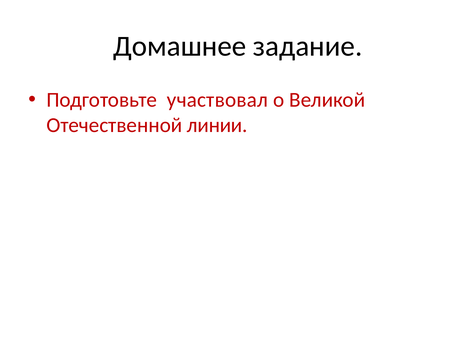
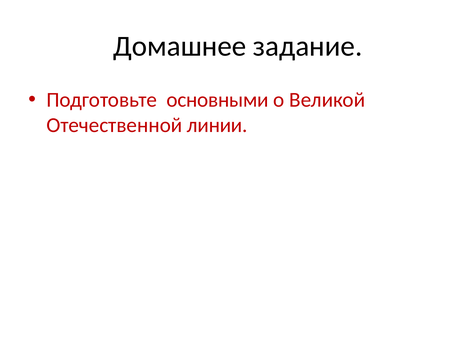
участвовал: участвовал -> основными
